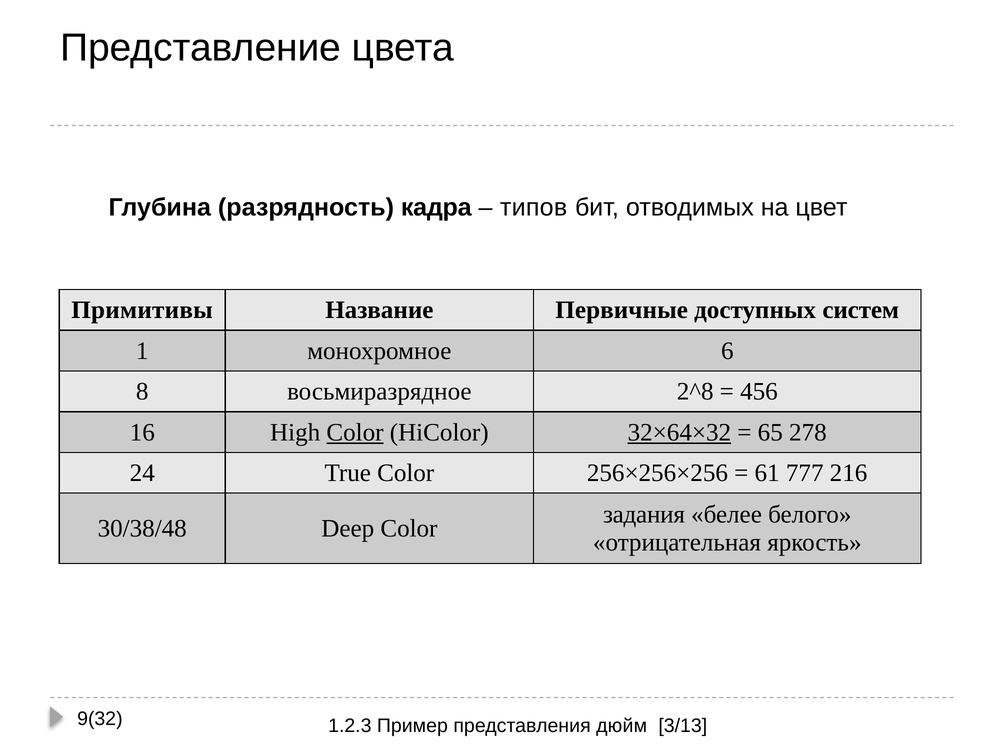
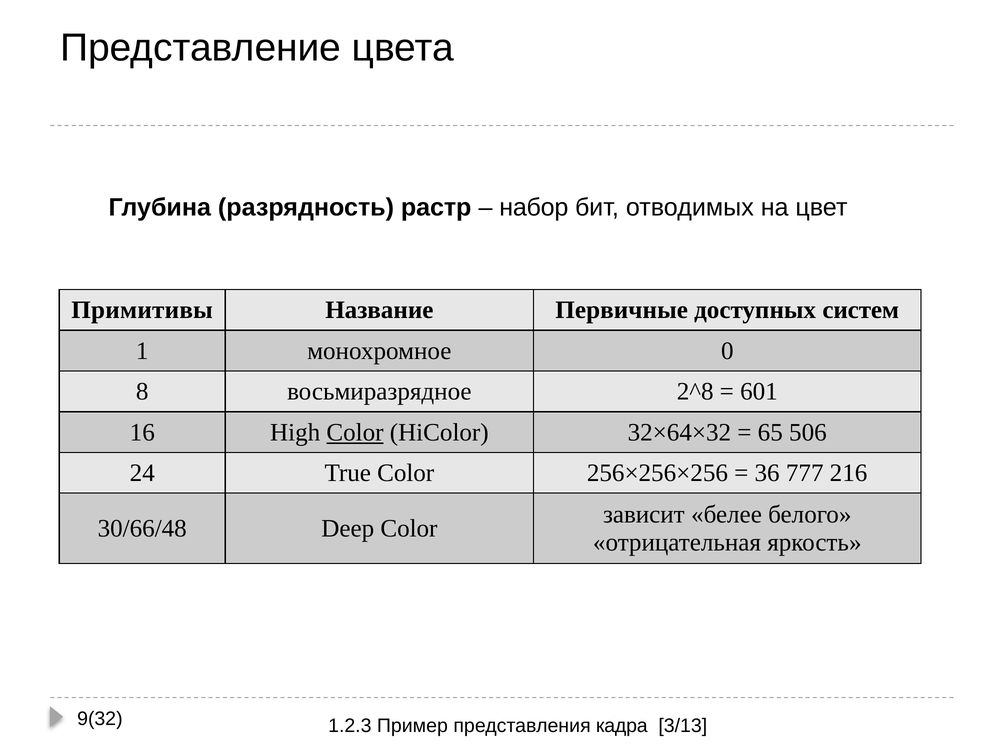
кадра: кадра -> растр
типов: типов -> набор
6: 6 -> 0
456: 456 -> 601
32×64×32 underline: present -> none
278: 278 -> 506
61: 61 -> 36
задания: задания -> зависит
30/38/48: 30/38/48 -> 30/66/48
дюйм: дюйм -> кадра
